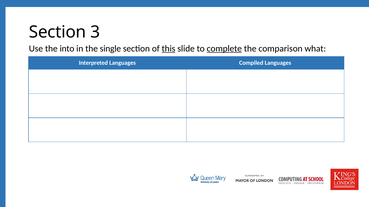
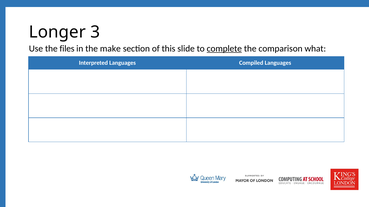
Section at (57, 32): Section -> Longer
into: into -> files
single: single -> make
this underline: present -> none
